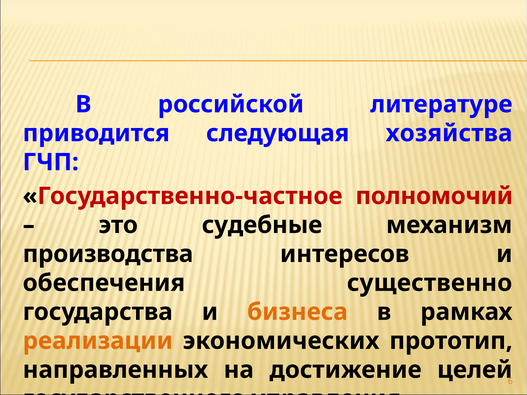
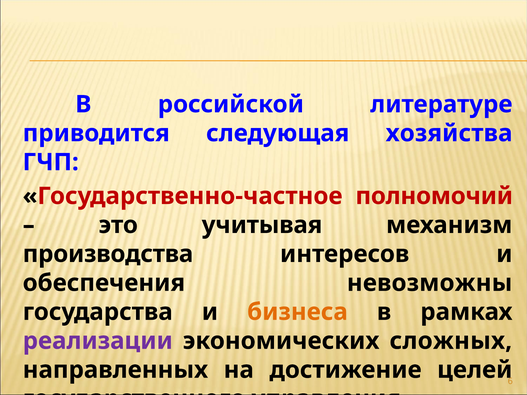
судебные: судебные -> учитывая
существенно: существенно -> невозможны
реализации colour: orange -> purple
прототип: прототип -> сложных
